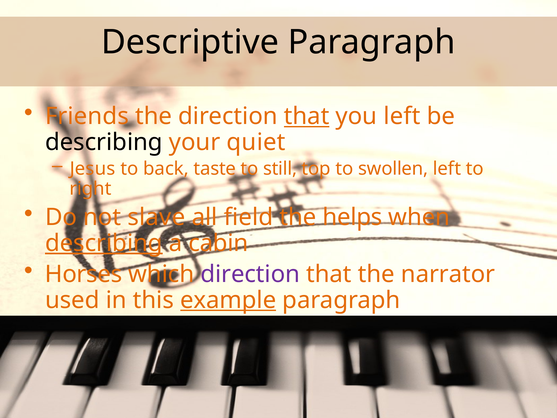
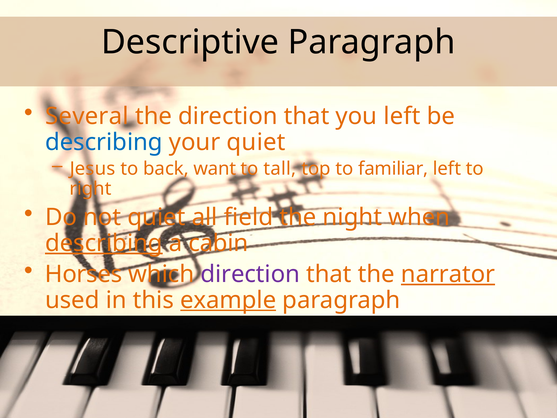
Friends: Friends -> Several
that at (307, 116) underline: present -> none
describing at (104, 142) colour: black -> blue
taste: taste -> want
still: still -> tall
swollen: swollen -> familiar
not slave: slave -> quiet
helps: helps -> night
narrator underline: none -> present
